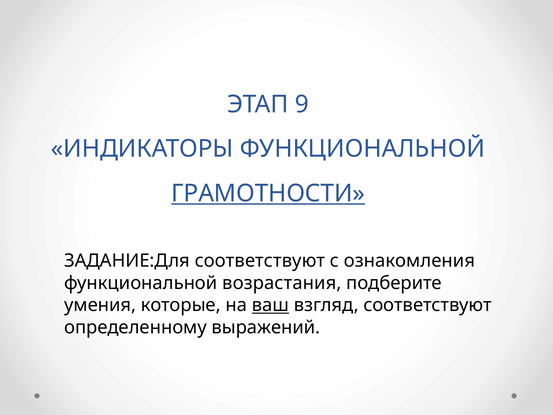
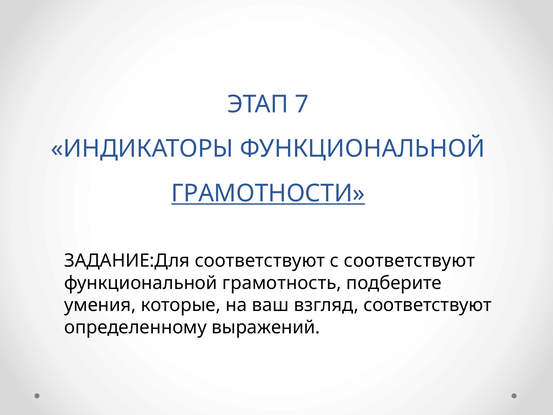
9: 9 -> 7
с ознакомления: ознакомления -> соответствуют
возрастания: возрастания -> грамотность
ваш underline: present -> none
